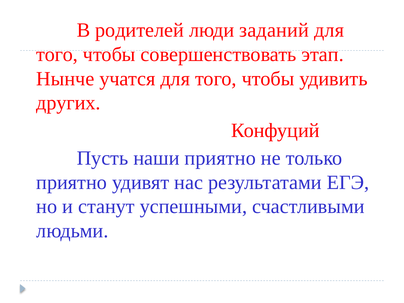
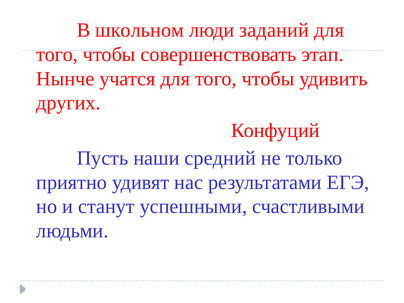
родителей: родителей -> школьном
наши приятно: приятно -> средний
